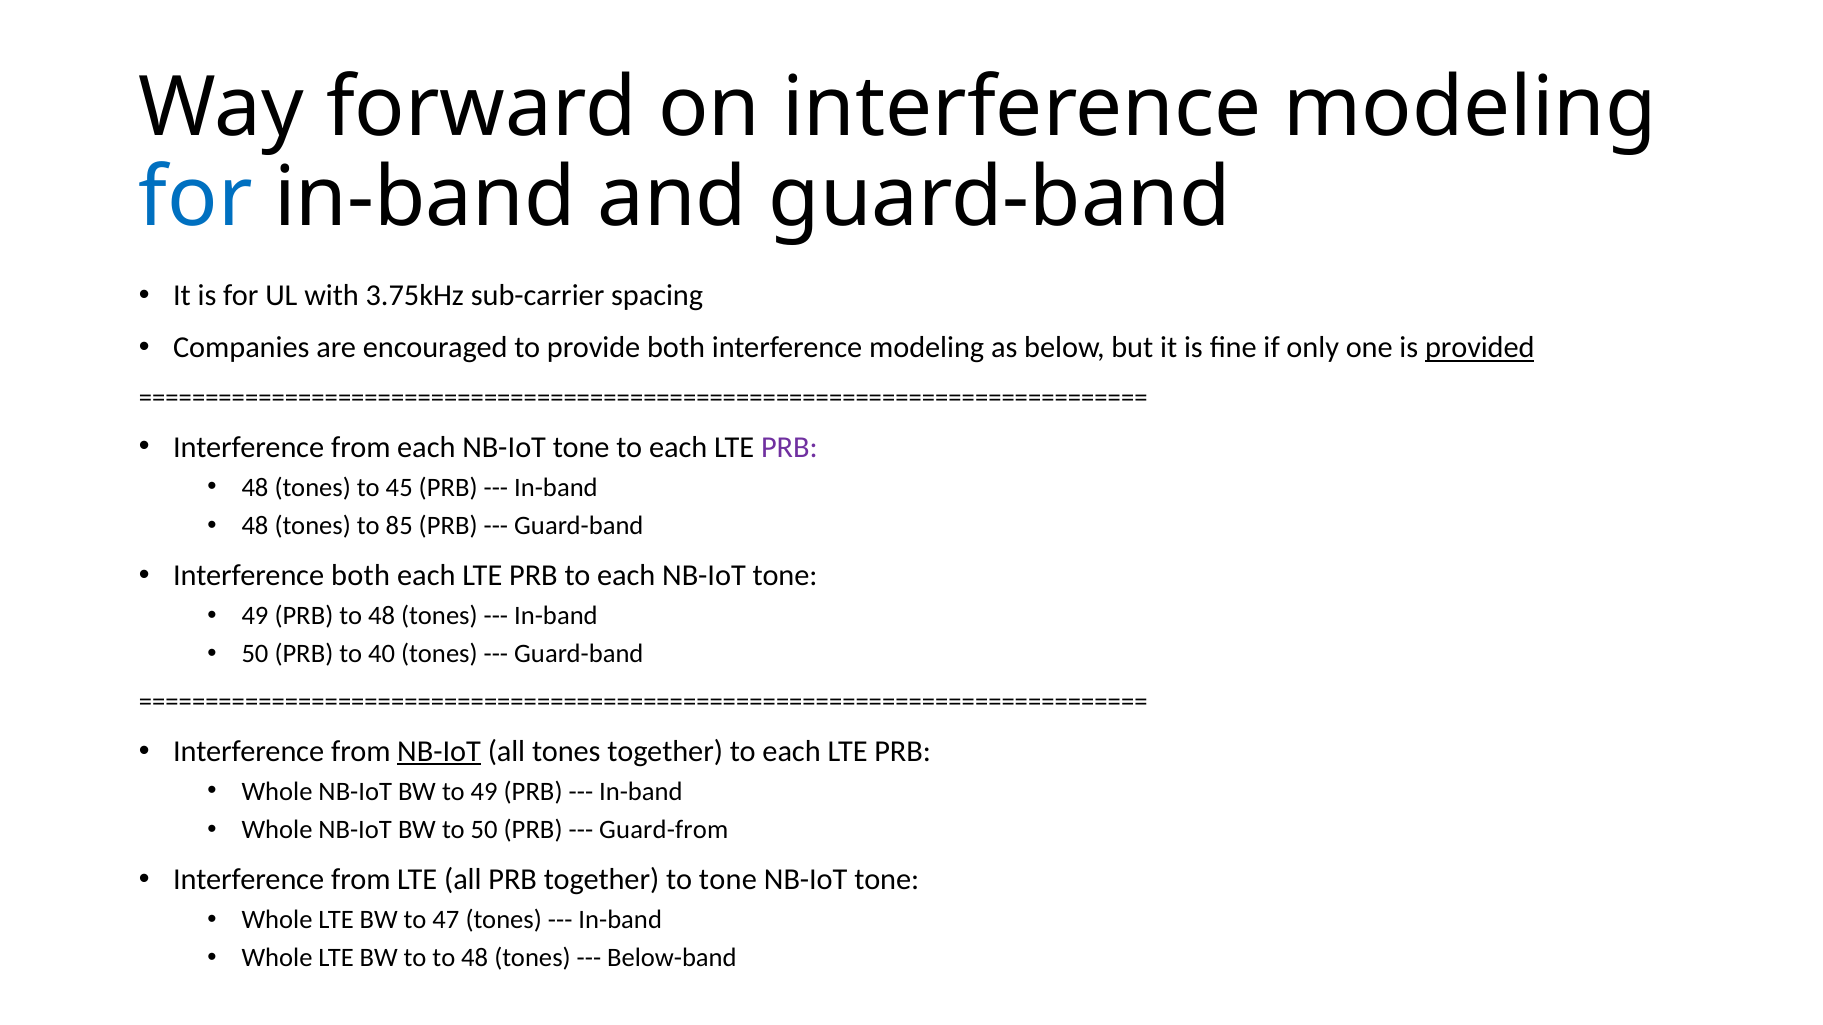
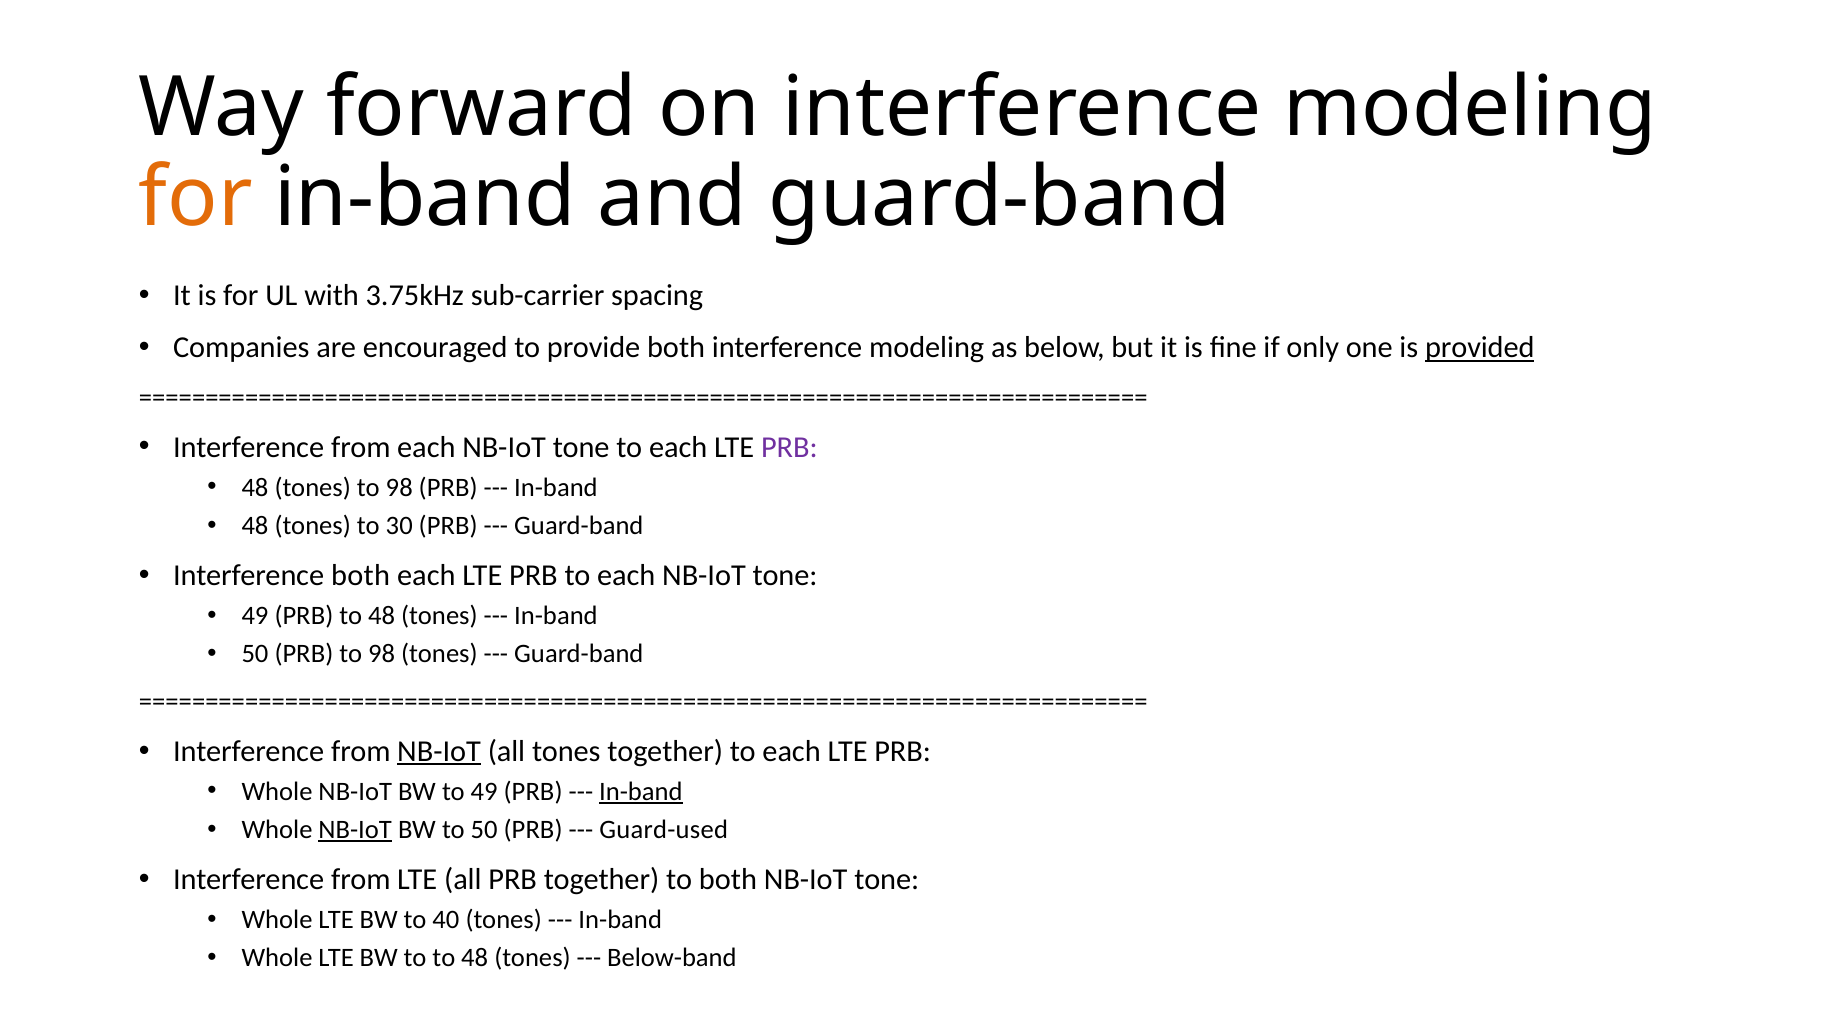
for at (196, 198) colour: blue -> orange
tones to 45: 45 -> 98
85: 85 -> 30
PRB to 40: 40 -> 98
In-band at (641, 792) underline: none -> present
NB-IoT at (355, 830) underline: none -> present
Guard-from: Guard-from -> Guard-used
to tone: tone -> both
47: 47 -> 40
